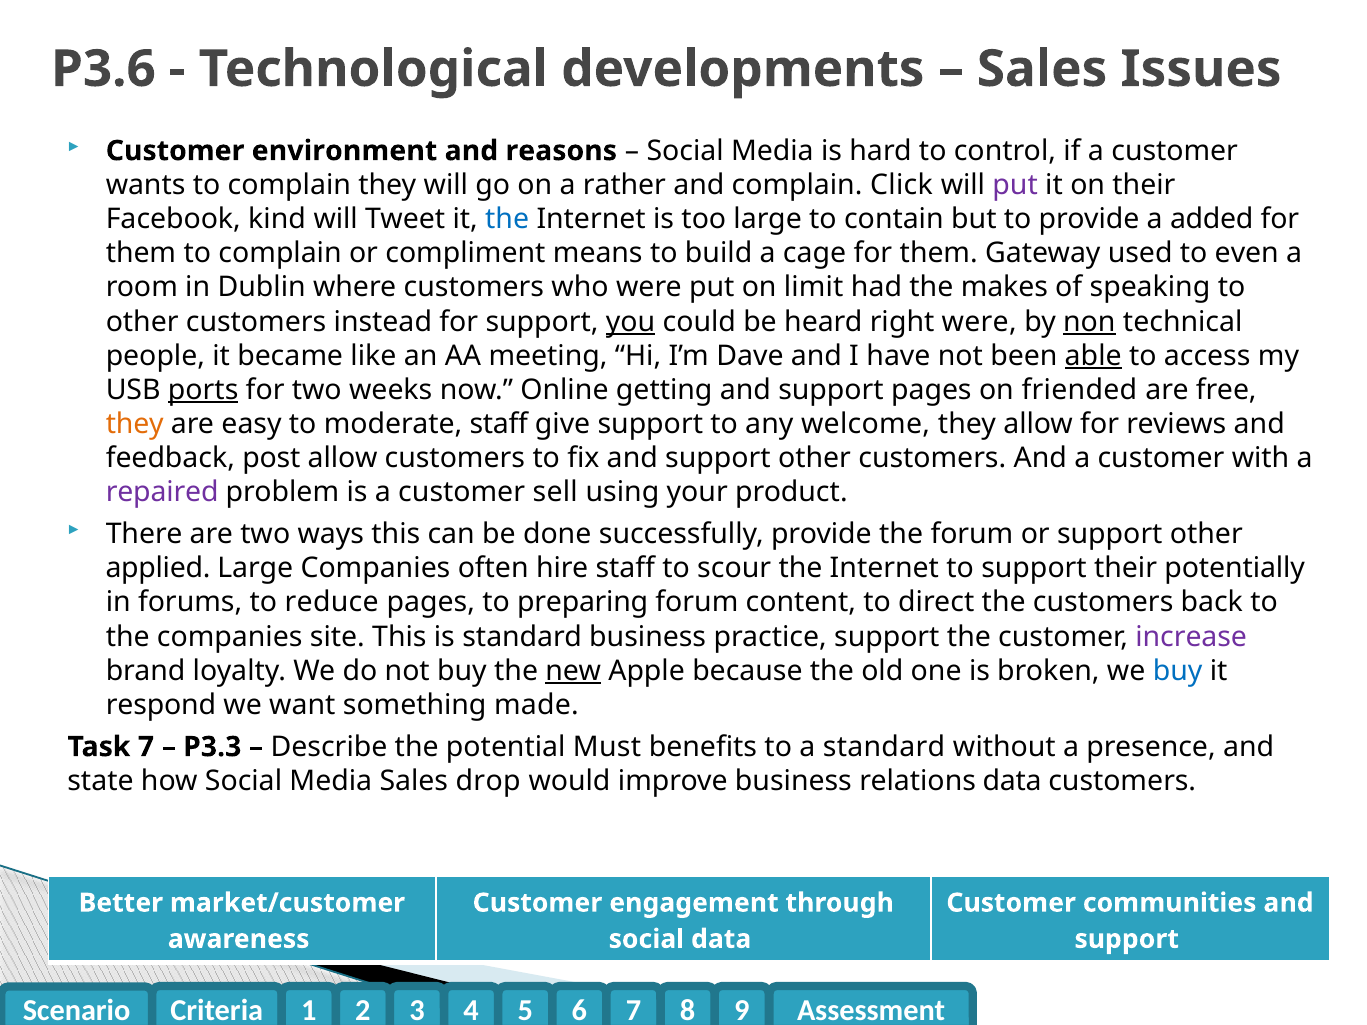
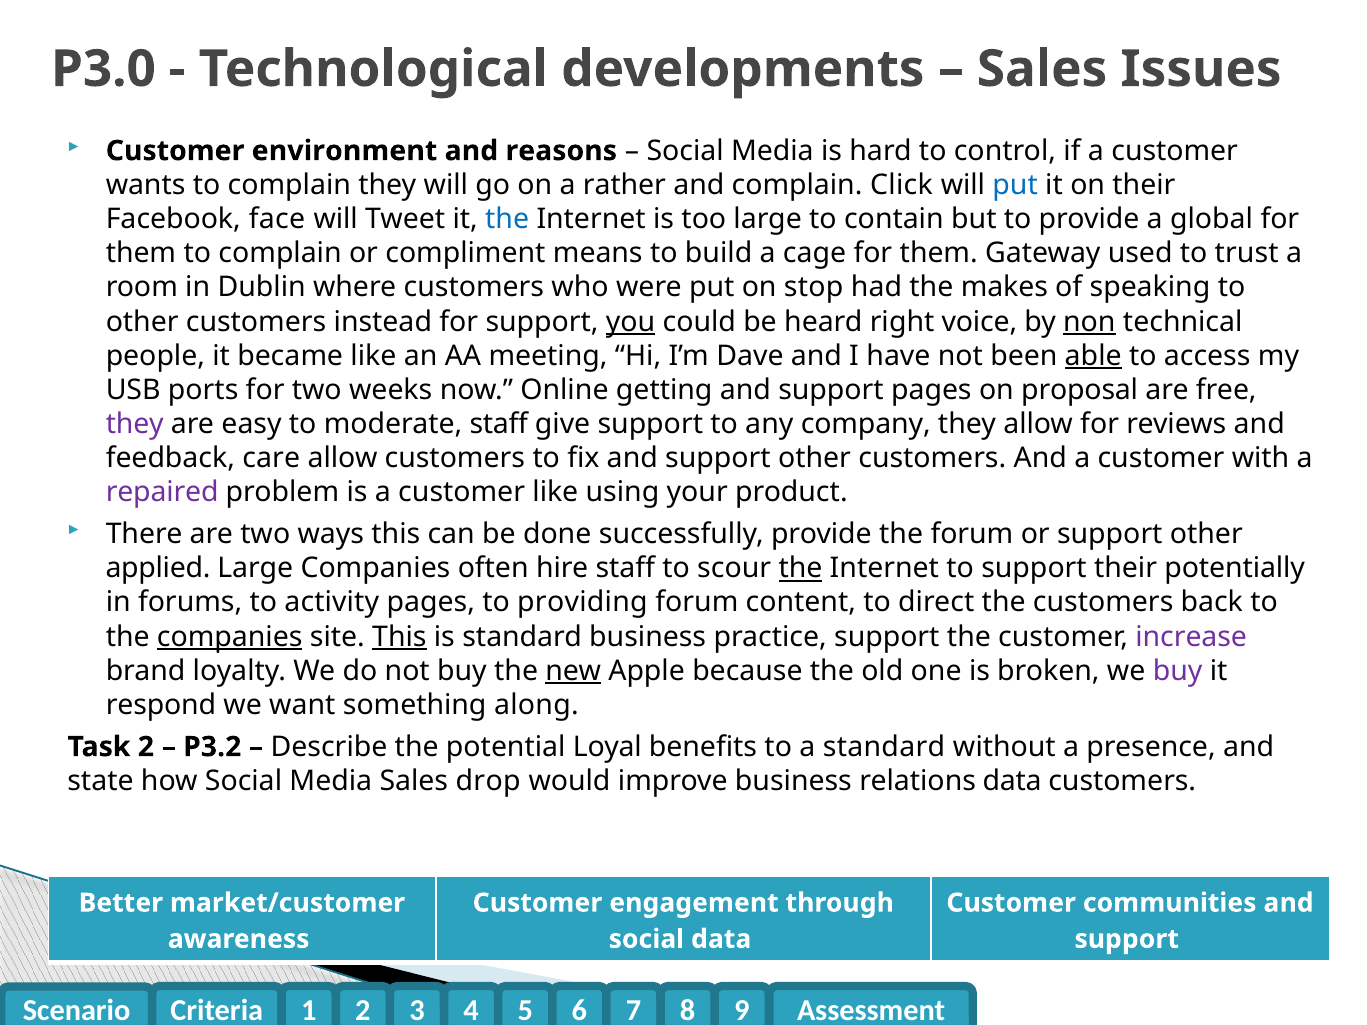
P3.6: P3.6 -> P3.0
put at (1015, 185) colour: purple -> blue
kind: kind -> face
added: added -> global
even: even -> trust
limit: limit -> stop
right were: were -> voice
ports underline: present -> none
friended: friended -> proposal
they at (135, 424) colour: orange -> purple
welcome: welcome -> company
post: post -> care
customer sell: sell -> like
the at (800, 569) underline: none -> present
reduce: reduce -> activity
preparing: preparing -> providing
companies at (230, 637) underline: none -> present
This at (399, 637) underline: none -> present
buy at (1178, 671) colour: blue -> purple
made: made -> along
Task 7: 7 -> 2
P3.3: P3.3 -> P3.2
Must: Must -> Loyal
